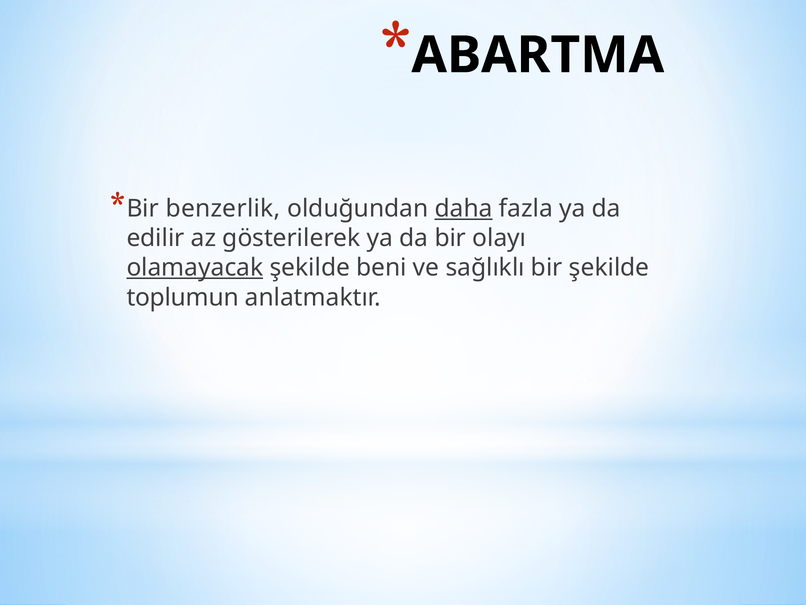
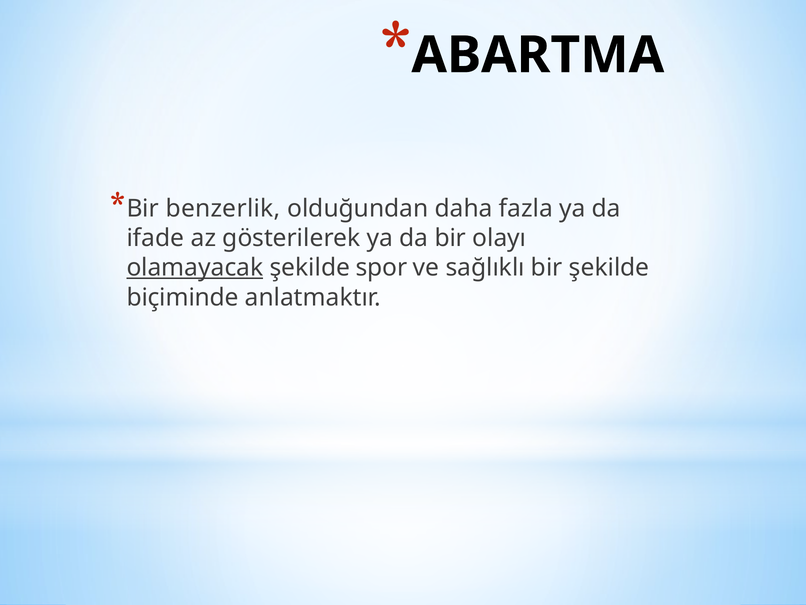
daha underline: present -> none
edilir: edilir -> ifade
beni: beni -> spor
toplumun: toplumun -> biçiminde
